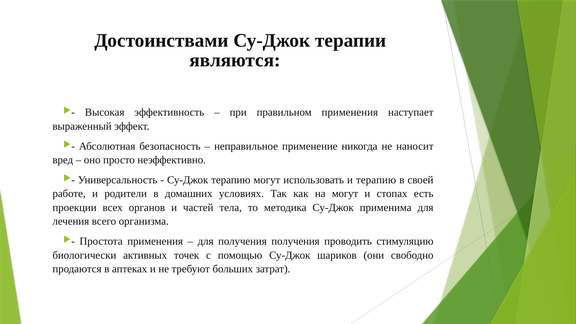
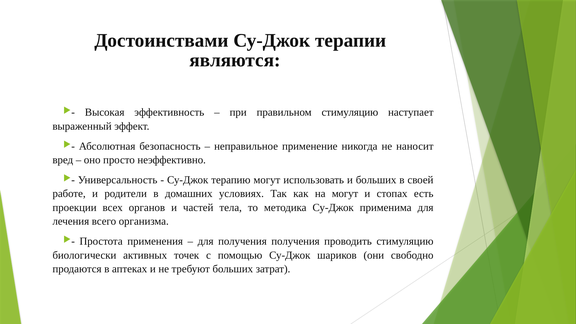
правильном применения: применения -> стимуляцию
и терапию: терапию -> больших
